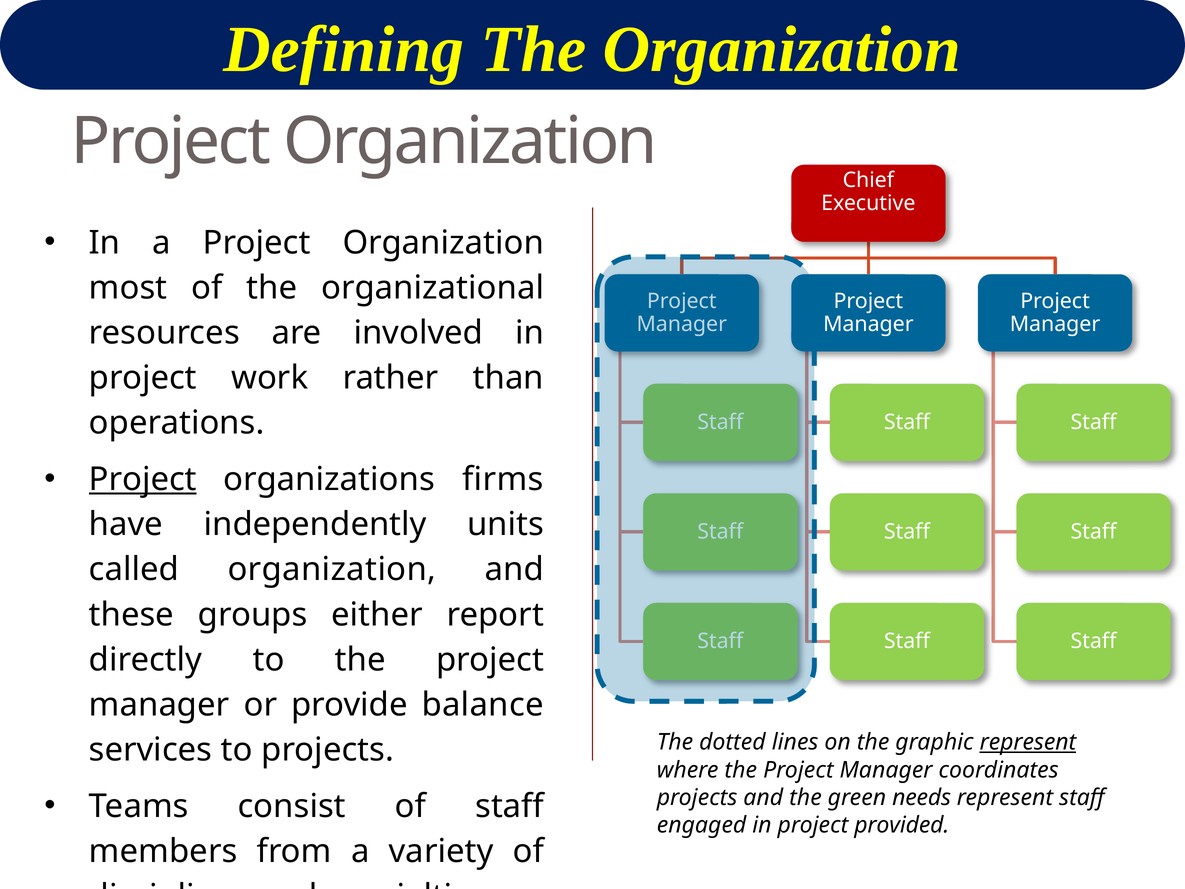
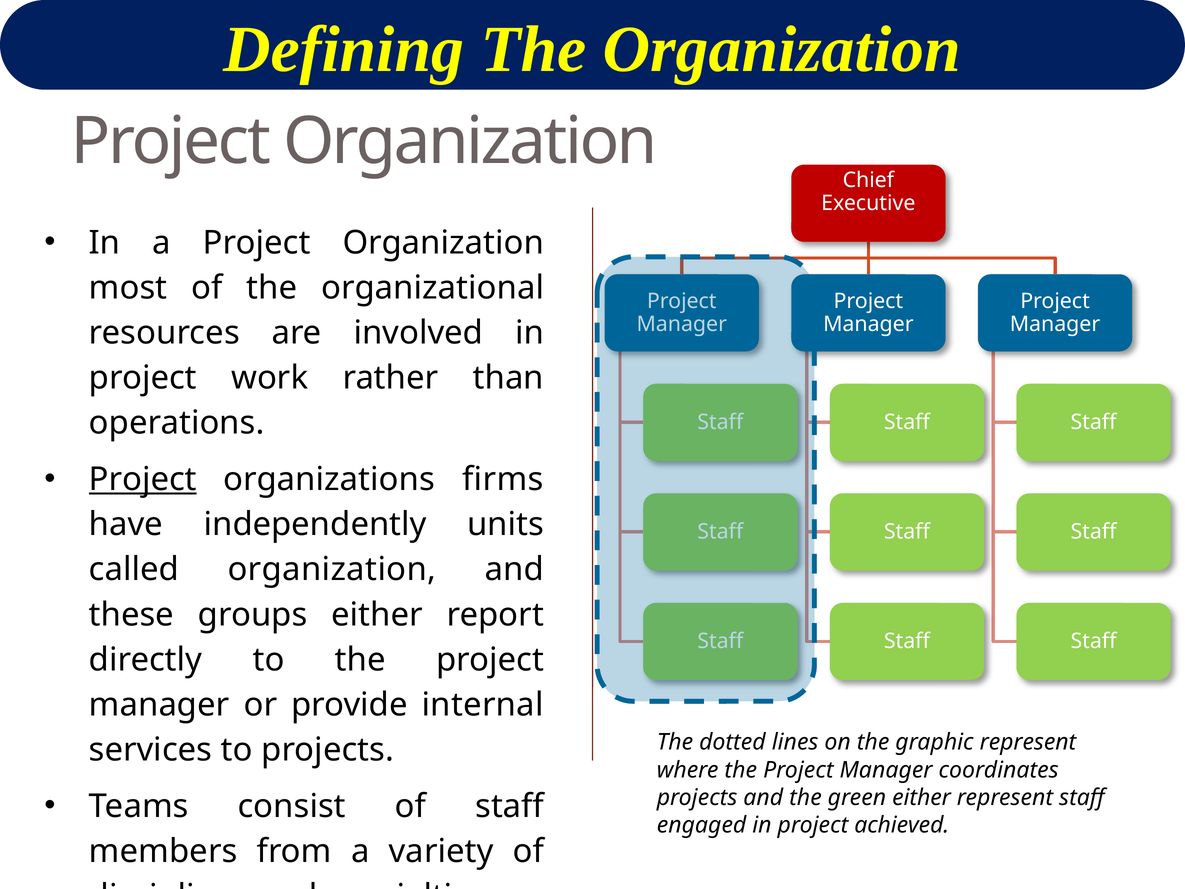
balance: balance -> internal
represent at (1028, 742) underline: present -> none
green needs: needs -> either
provided: provided -> achieved
